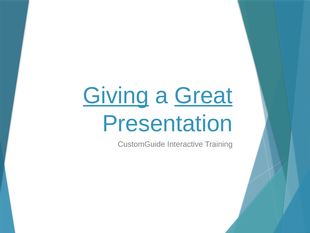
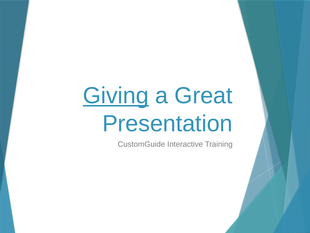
Great underline: present -> none
